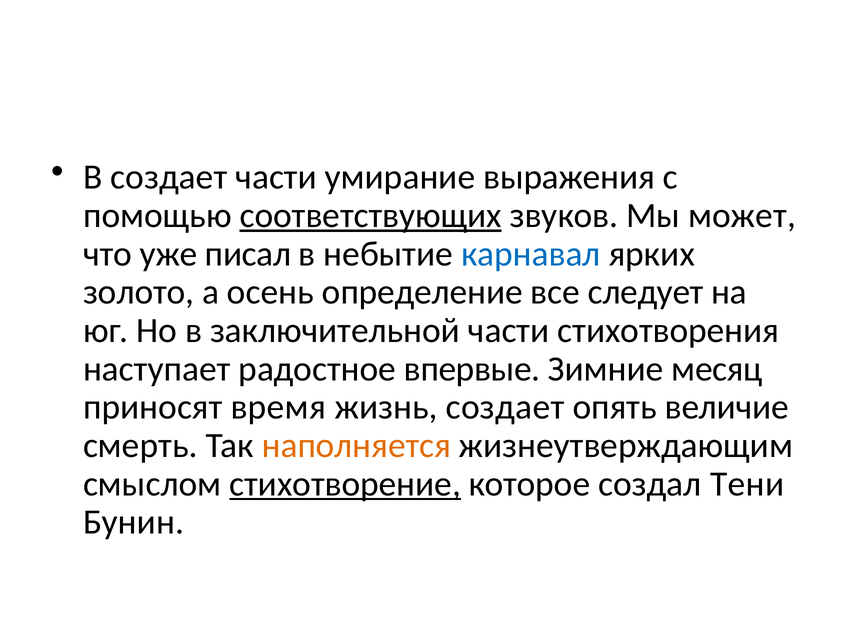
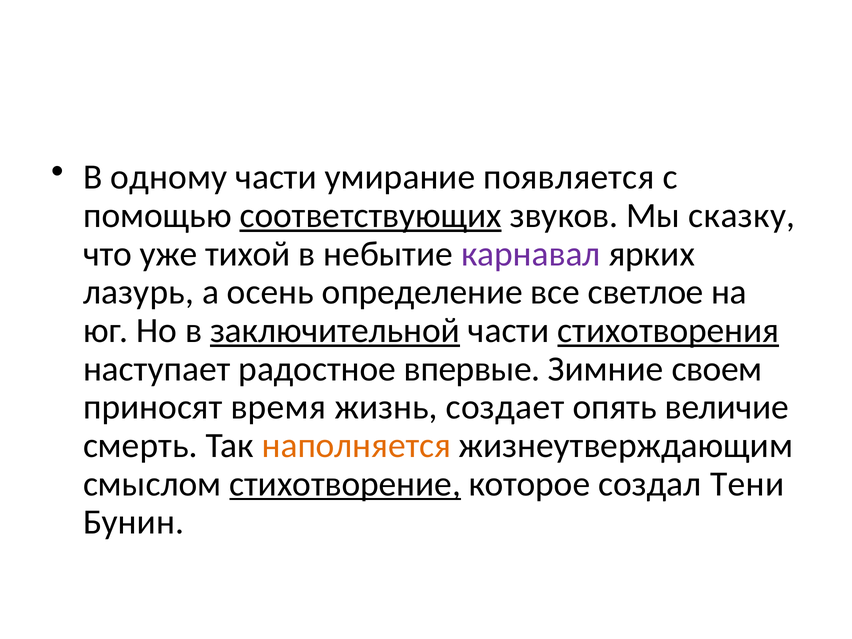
В создает: создает -> одному
выражения: выражения -> появляется
может: может -> сказку
писал: писал -> тихой
карнавал colour: blue -> purple
золото: золото -> лазурь
следует: следует -> светлое
заключительной underline: none -> present
стихотворения underline: none -> present
месяц: месяц -> своем
